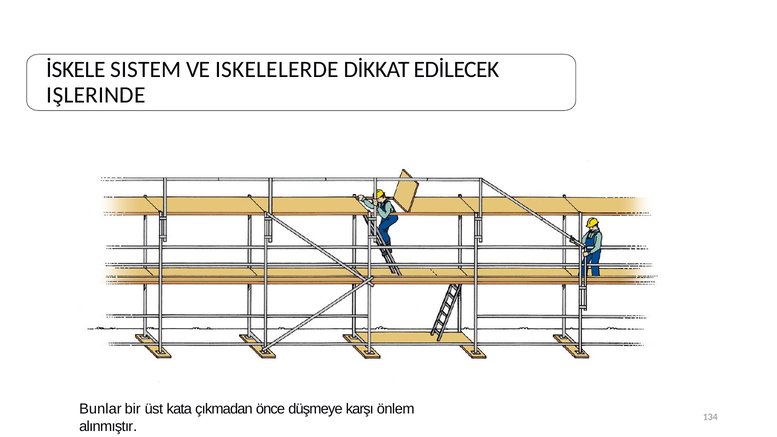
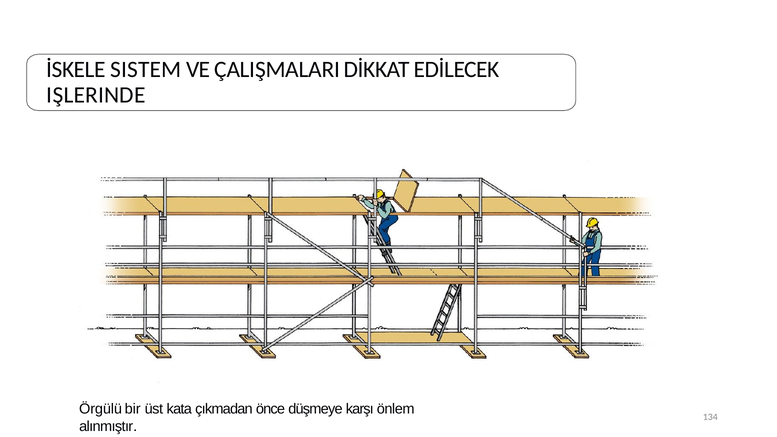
ISKELELERDE: ISKELELERDE -> ÇALIŞMALARI
Bunlar: Bunlar -> Örgülü
